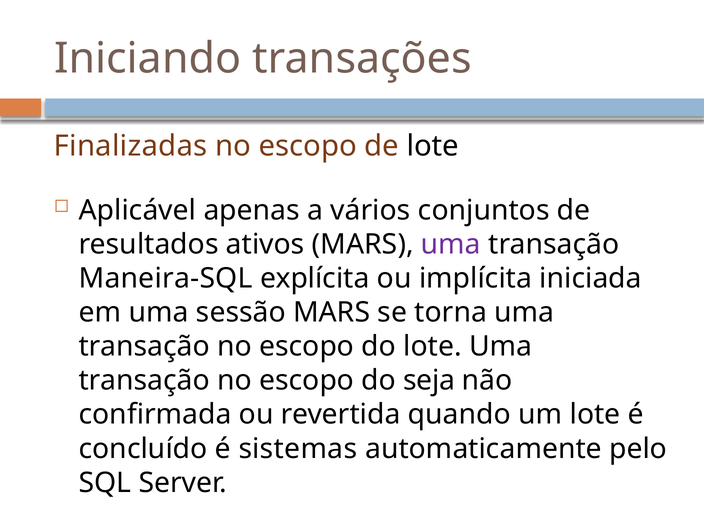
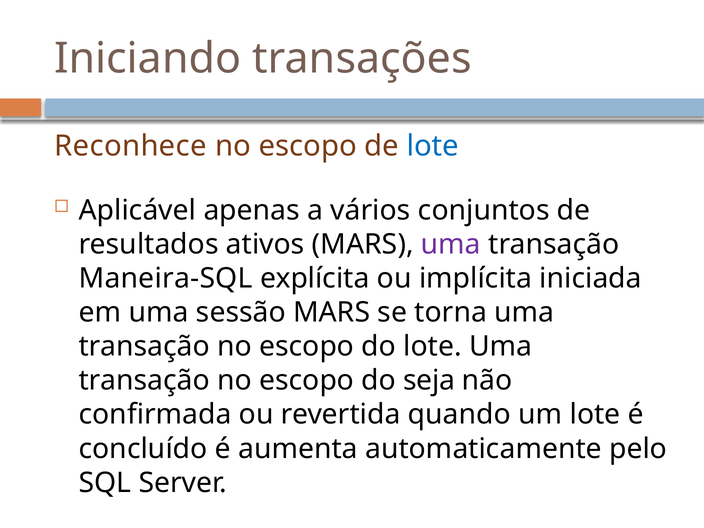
Finalizadas: Finalizadas -> Reconhece
lote at (433, 146) colour: black -> blue
sistemas: sistemas -> aumenta
